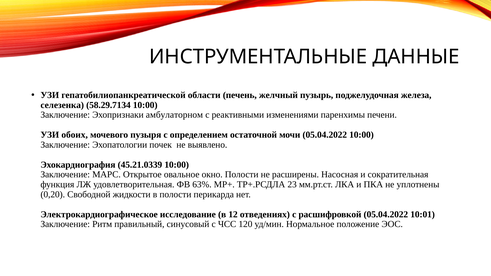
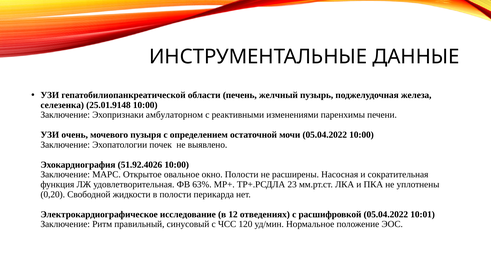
58.29.7134: 58.29.7134 -> 25.01.9148
обоих: обоих -> очень
45.21.0339: 45.21.0339 -> 51.92.4026
